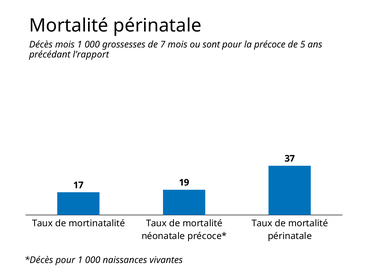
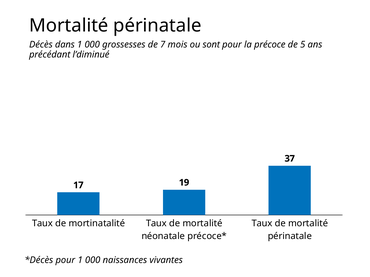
Décès mois: mois -> dans
l’rapport: l’rapport -> l’diminué
